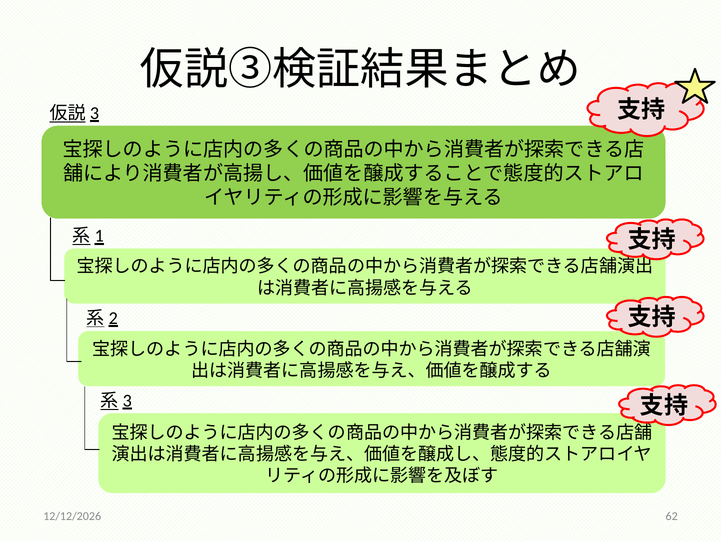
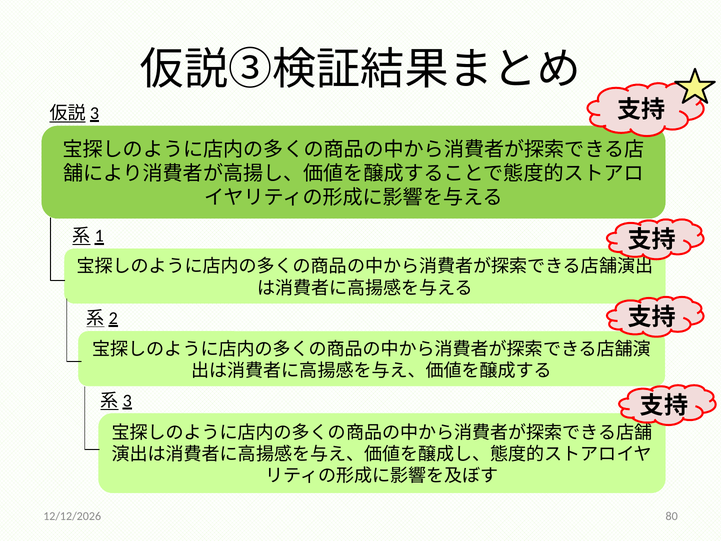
62: 62 -> 80
